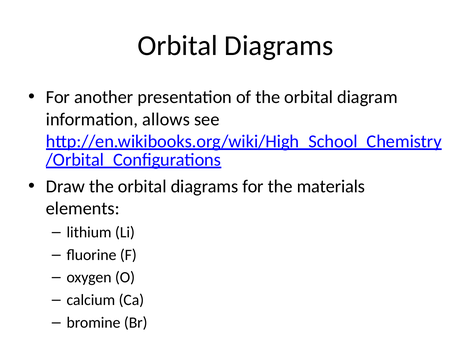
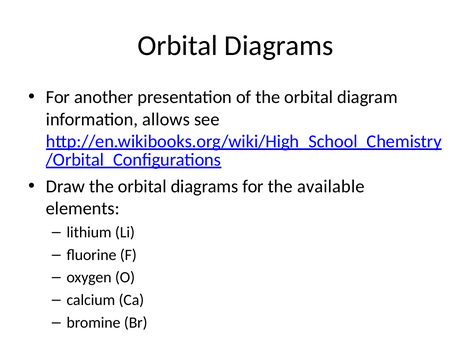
materials: materials -> available
